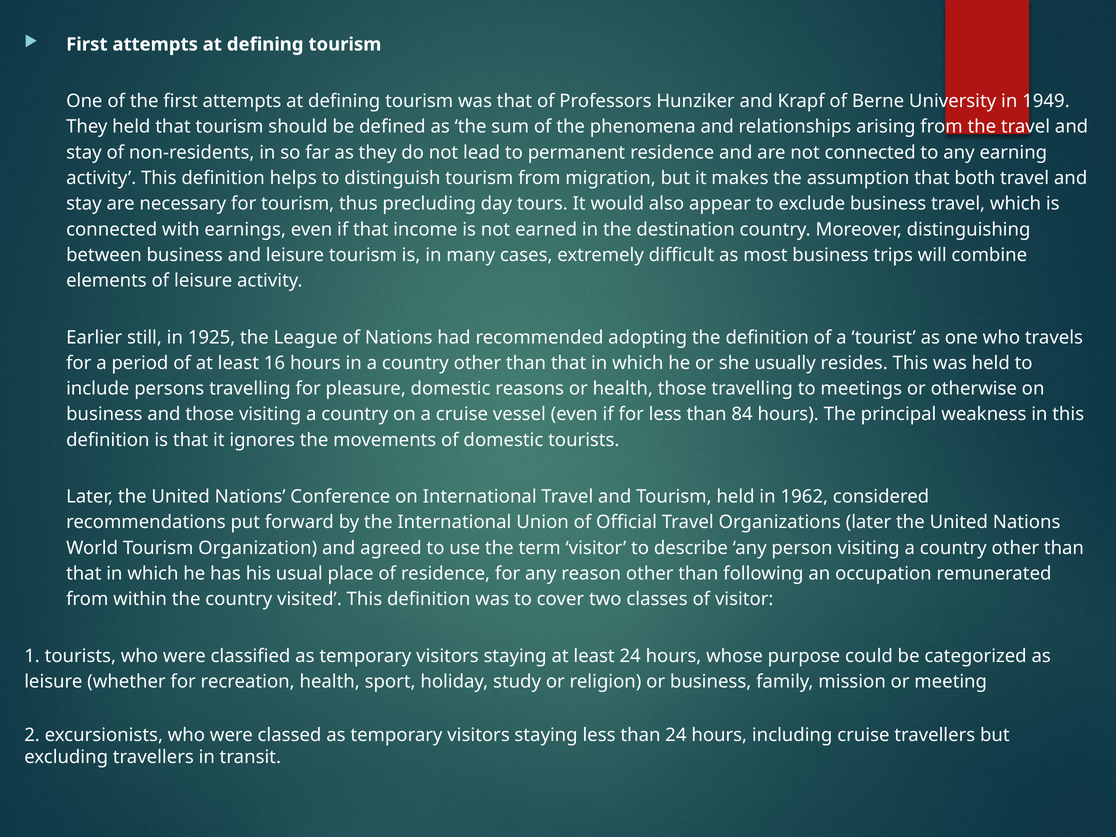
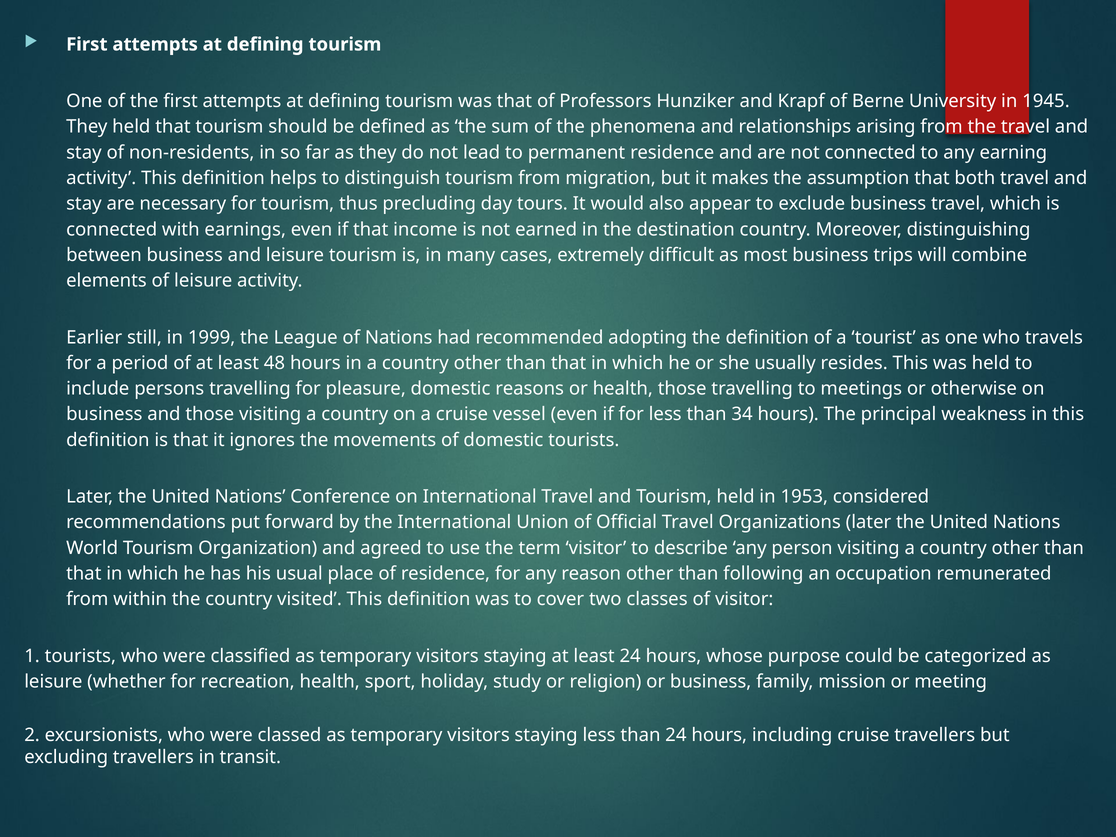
1949: 1949 -> 1945
1925: 1925 -> 1999
16: 16 -> 48
84: 84 -> 34
1962: 1962 -> 1953
